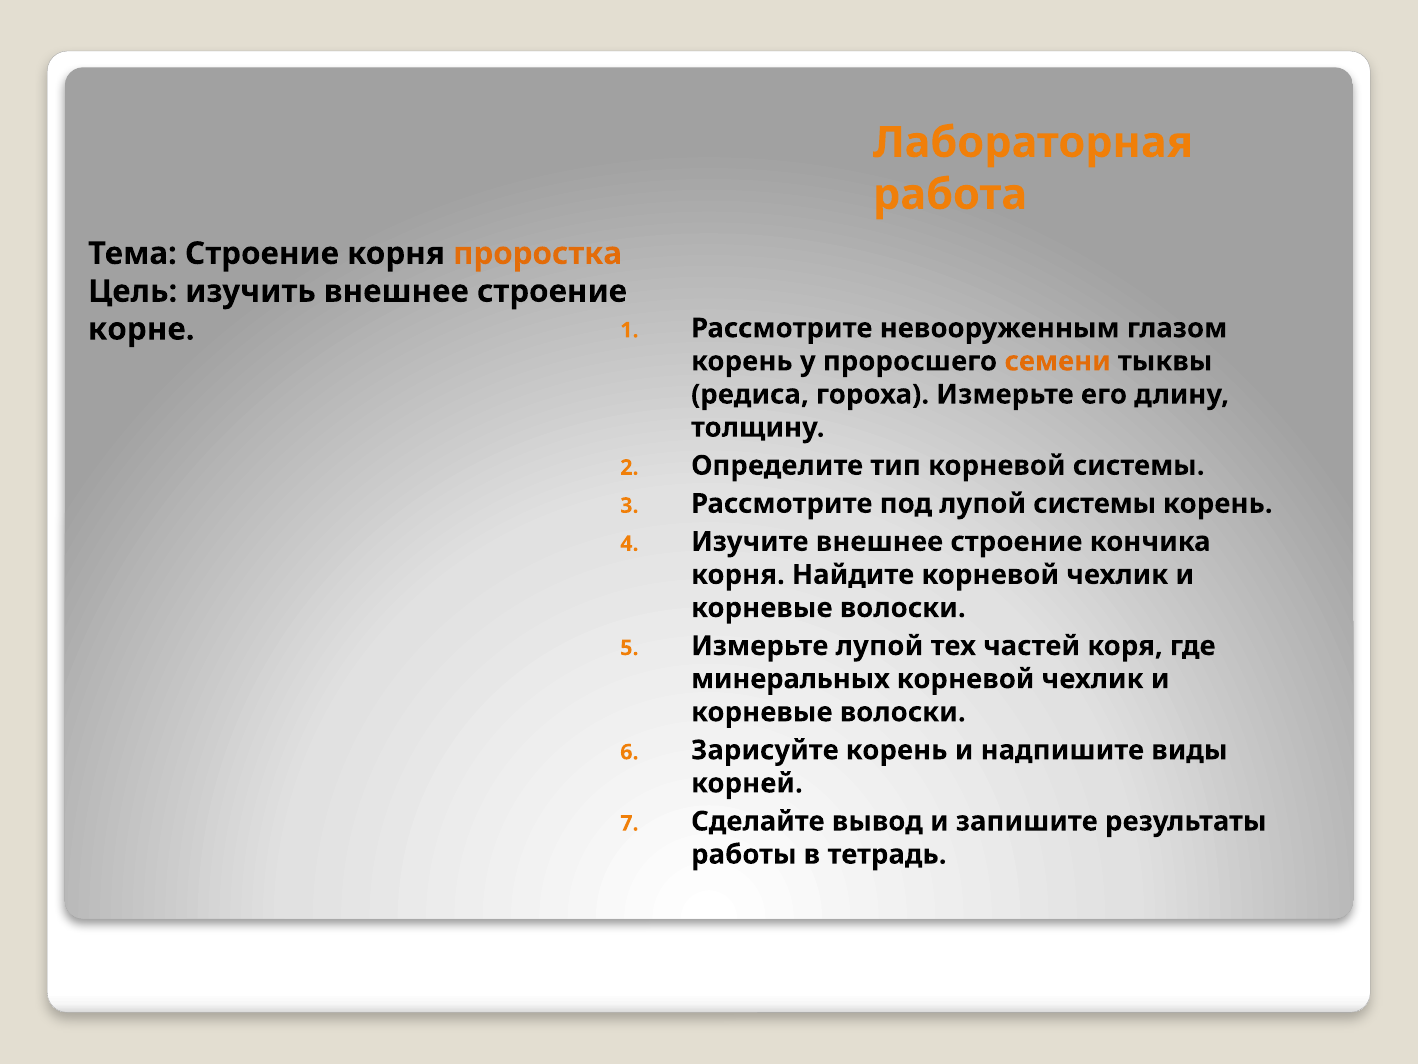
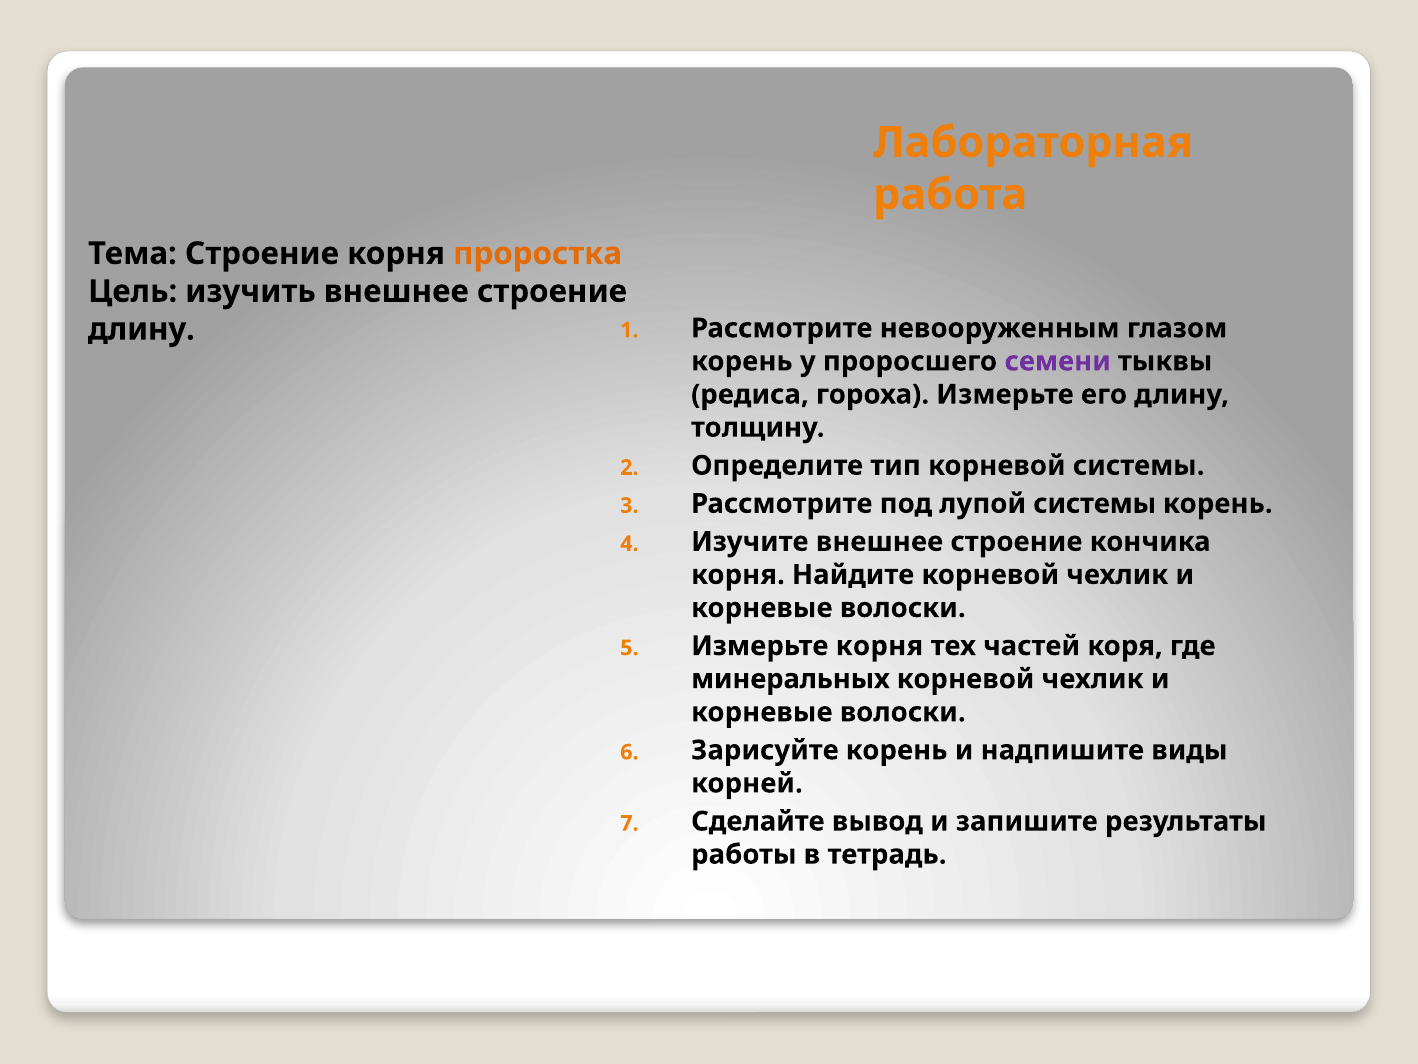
корне at (141, 329): корне -> длину
семени colour: orange -> purple
Измерьте лупой: лупой -> корня
